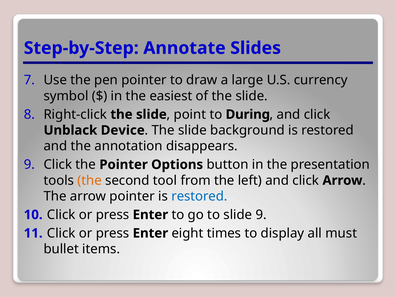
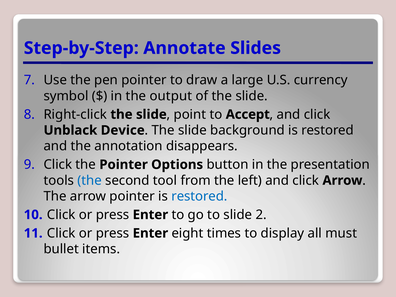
easiest: easiest -> output
During: During -> Accept
the at (90, 180) colour: orange -> blue
slide 9: 9 -> 2
